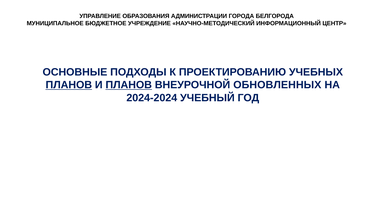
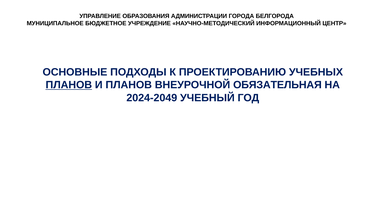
ПЛАНОВ at (129, 85) underline: present -> none
ОБНОВЛЕННЫХ: ОБНОВЛЕННЫХ -> ОБЯЗАТЕЛЬНАЯ
2024-2024: 2024-2024 -> 2024-2049
